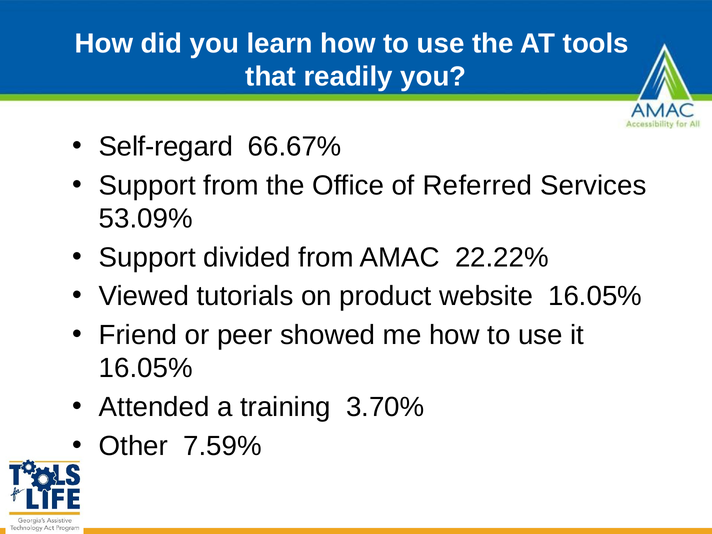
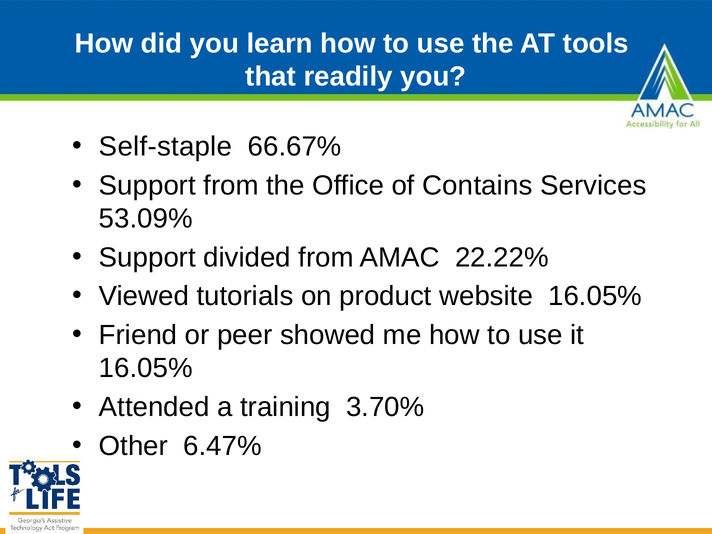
Self-regard: Self-regard -> Self-staple
Referred: Referred -> Contains
7.59%: 7.59% -> 6.47%
